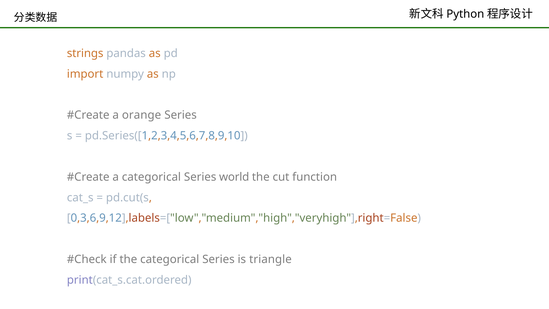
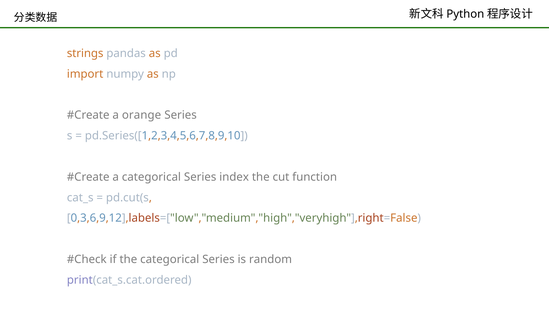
world: world -> index
triangle: triangle -> random
